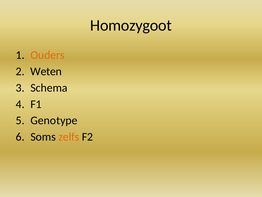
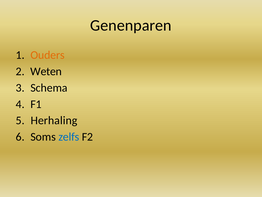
Homozygoot: Homozygoot -> Genenparen
Genotype: Genotype -> Herhaling
zelfs colour: orange -> blue
